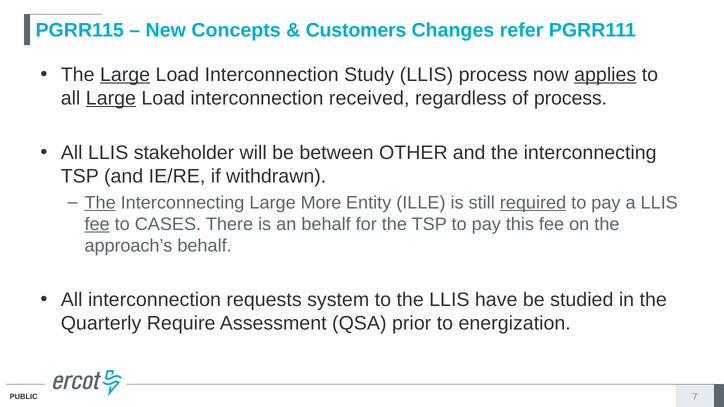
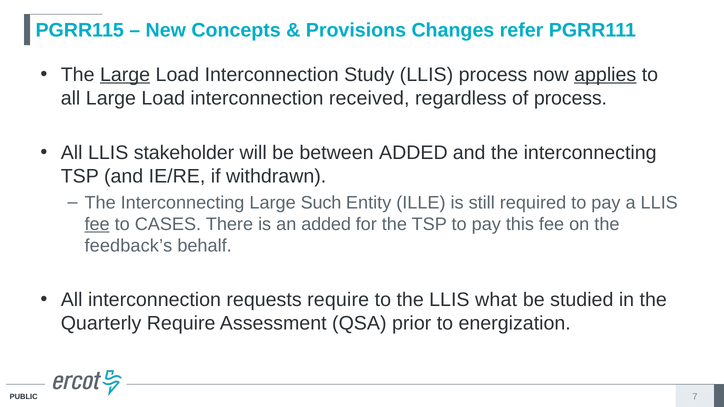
Customers: Customers -> Provisions
Large at (111, 98) underline: present -> none
between OTHER: OTHER -> ADDED
The at (100, 203) underline: present -> none
More: More -> Such
required underline: present -> none
an behalf: behalf -> added
approach’s: approach’s -> feedback’s
requests system: system -> require
have: have -> what
